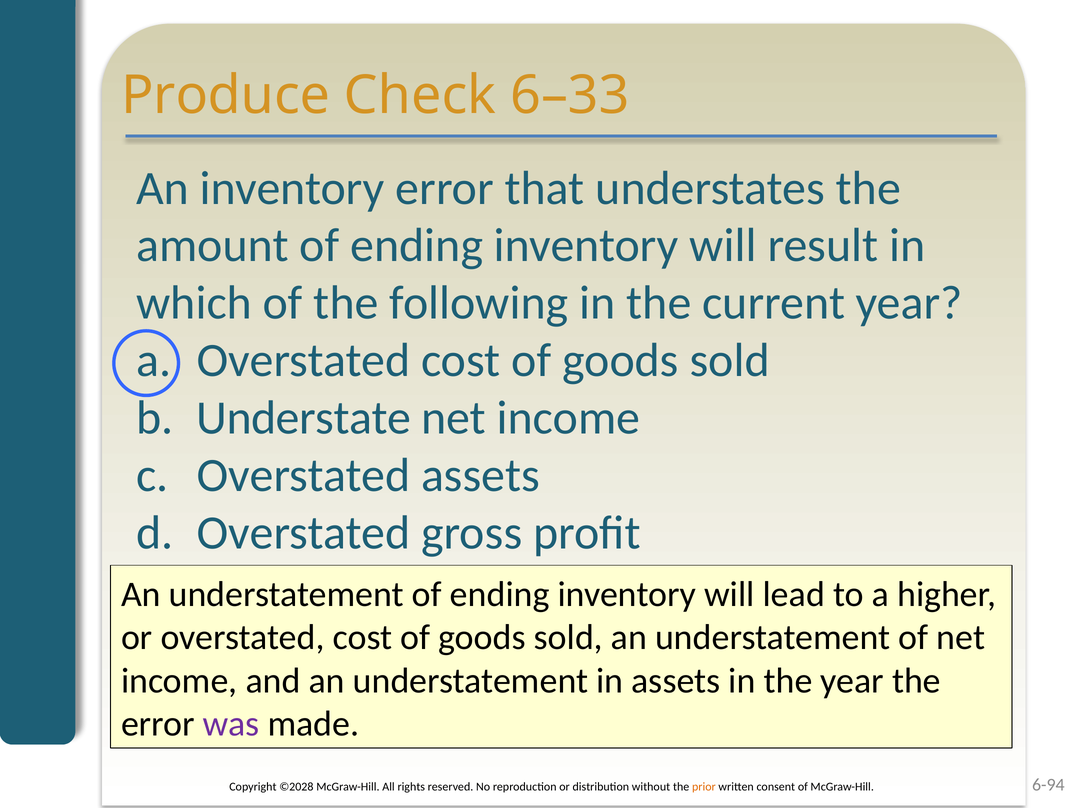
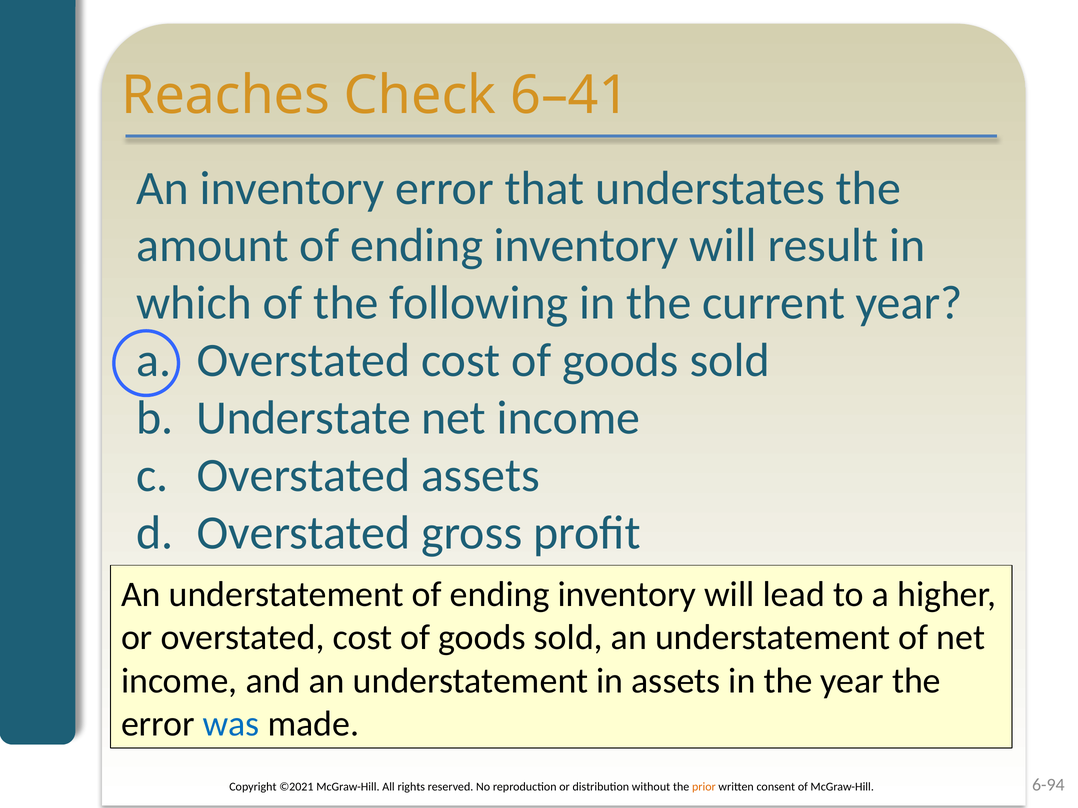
Produce: Produce -> Reaches
6–33: 6–33 -> 6–41
was colour: purple -> blue
©2028: ©2028 -> ©2021
